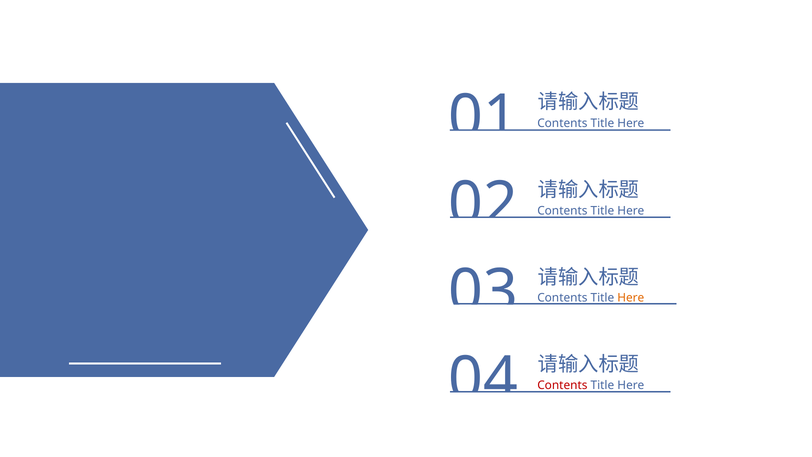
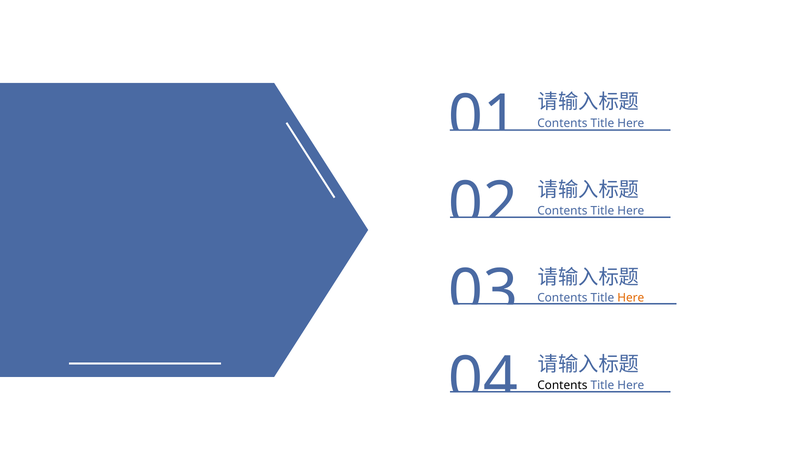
Contents at (562, 385) colour: red -> black
